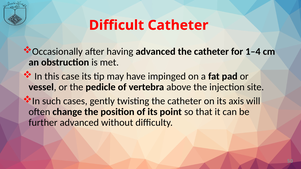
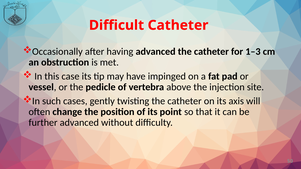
1–4: 1–4 -> 1–3
